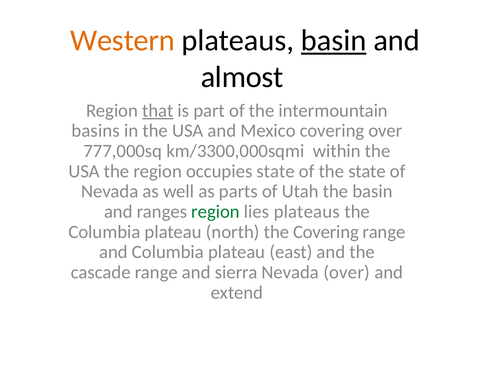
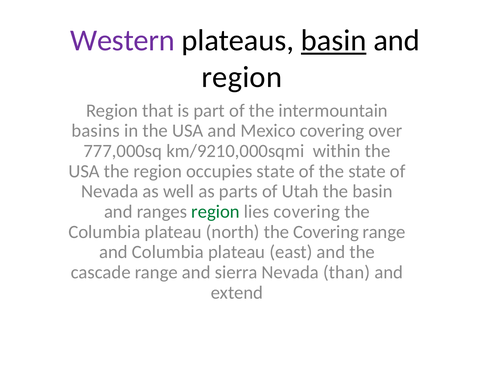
Western colour: orange -> purple
almost at (242, 77): almost -> region
that underline: present -> none
km/3300,000sqmi: km/3300,000sqmi -> km/9210,000sqmi
lies plateaus: plateaus -> covering
Nevada over: over -> than
